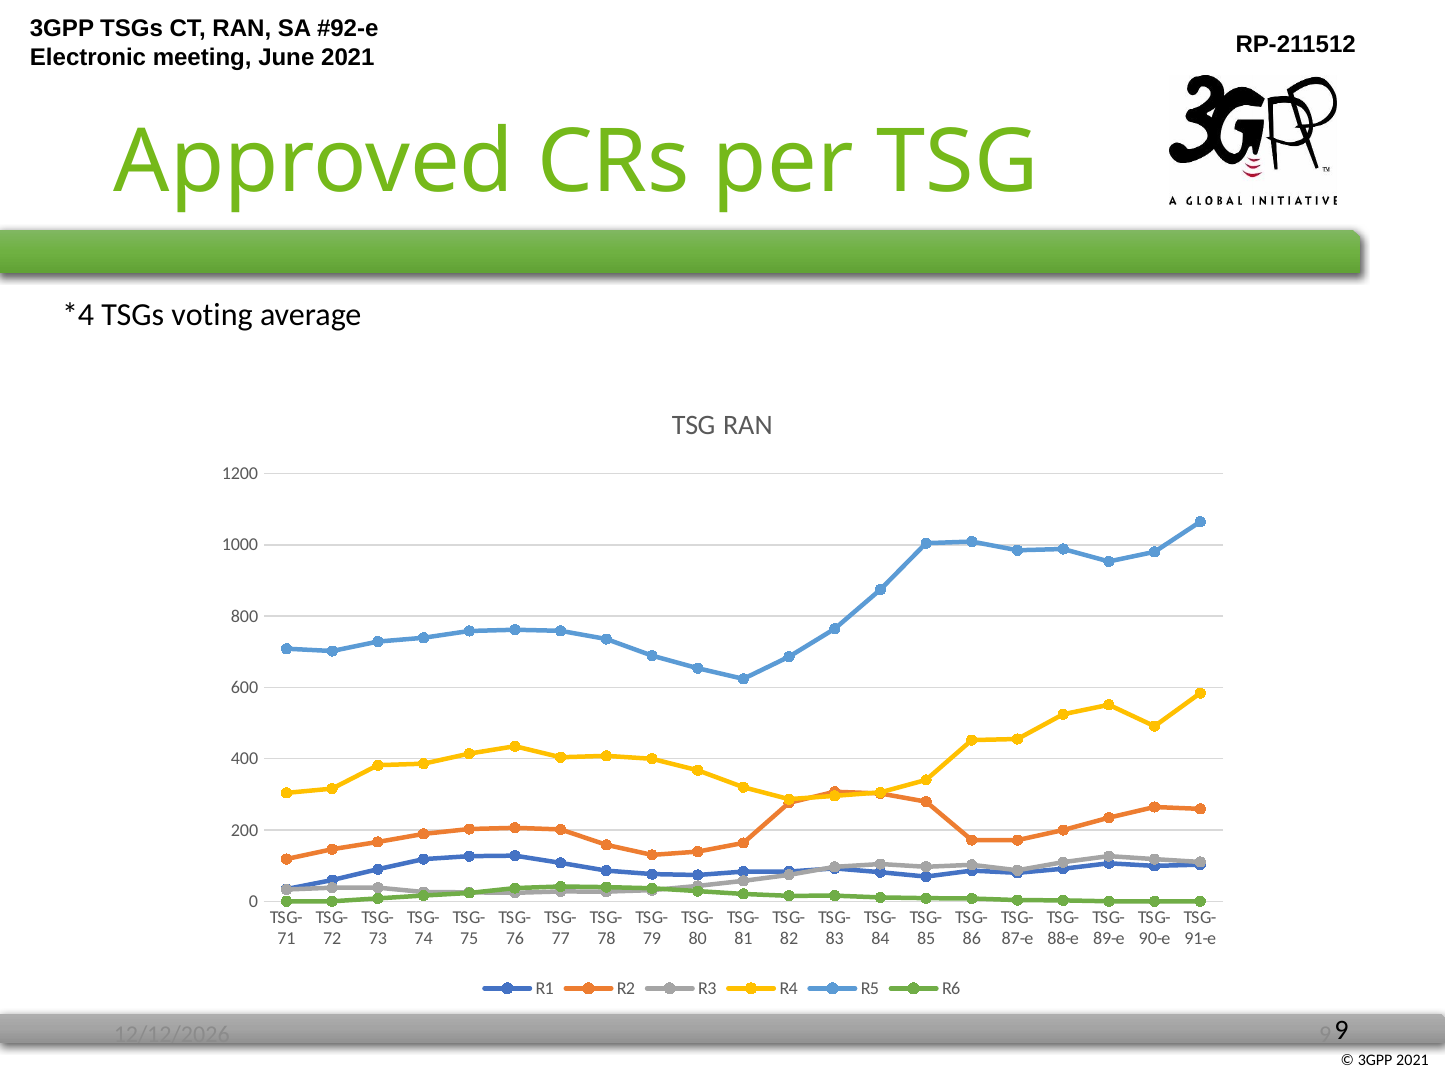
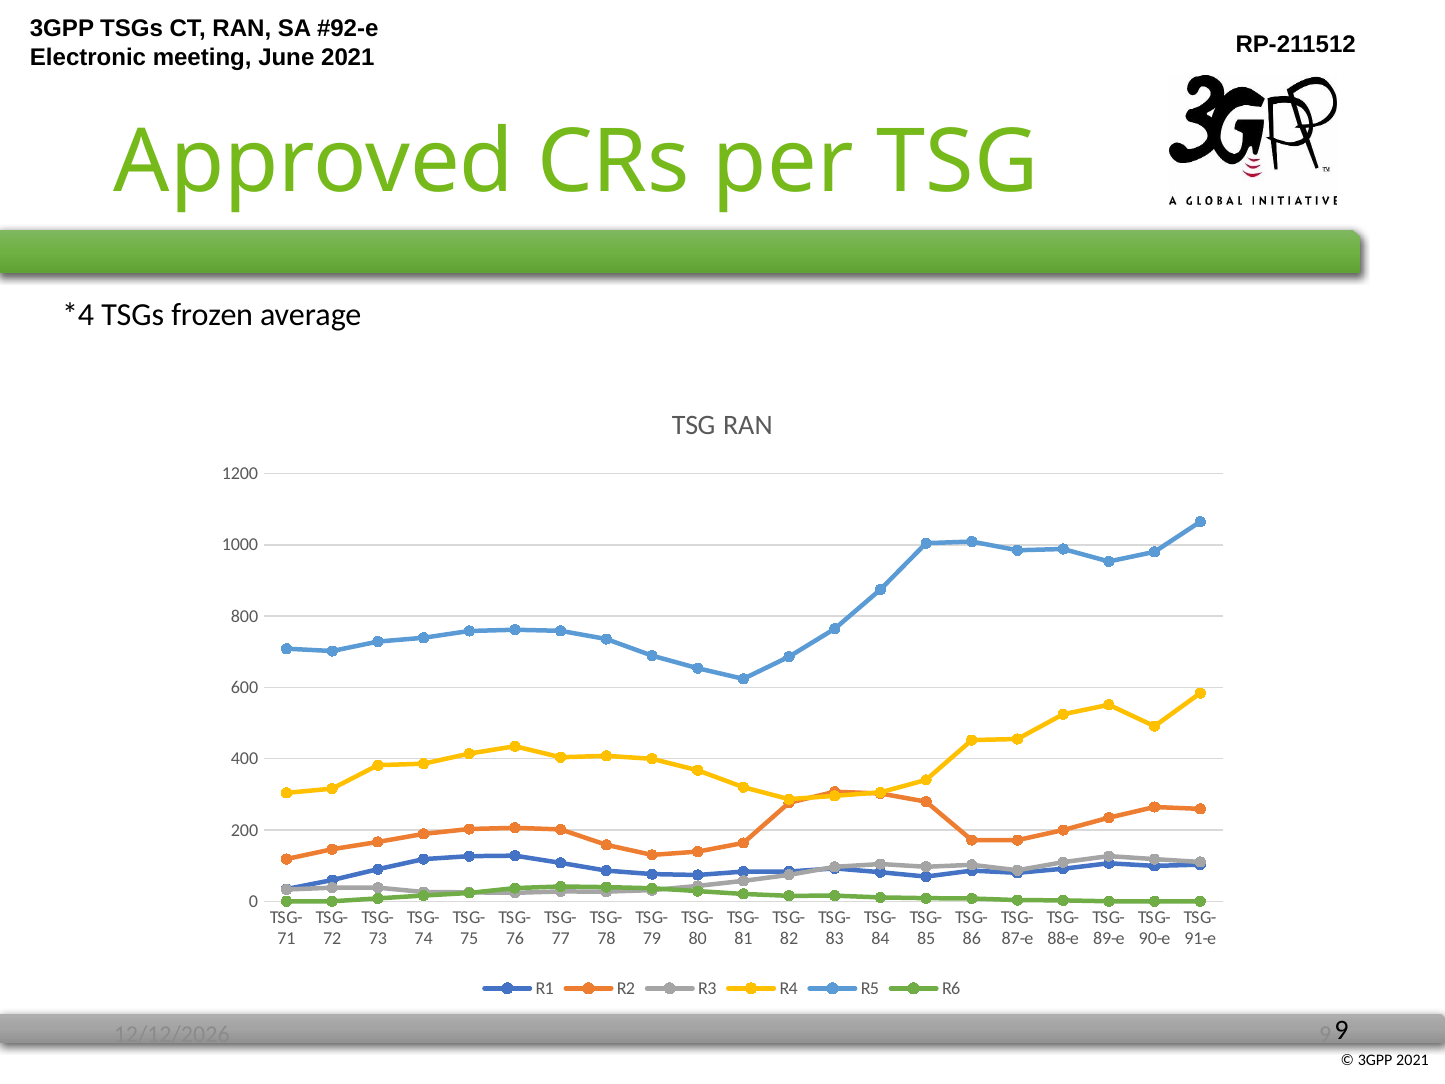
voting: voting -> frozen
